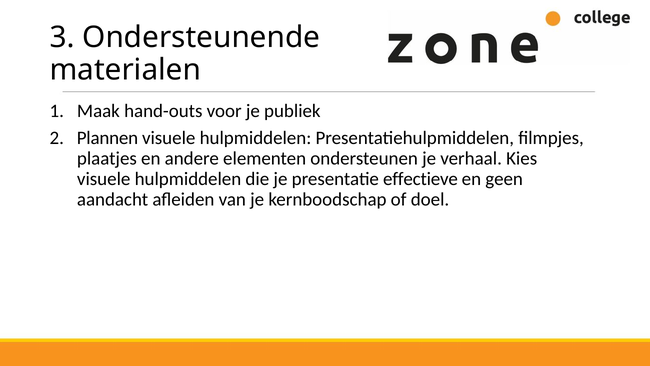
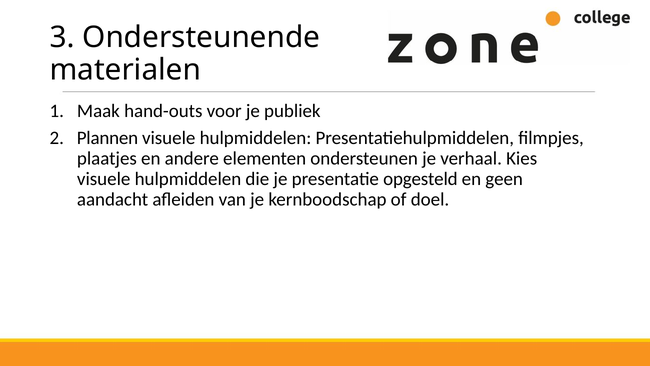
effectieve: effectieve -> opgesteld
